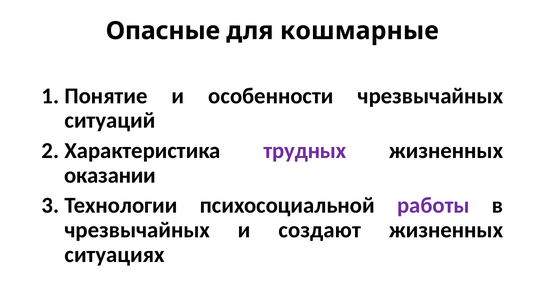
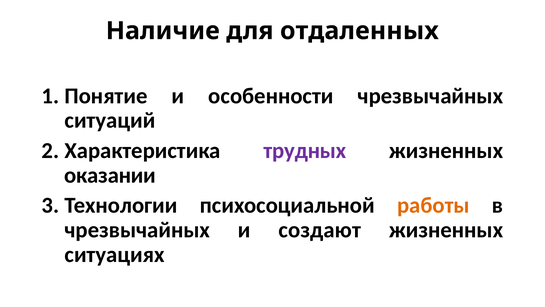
Опасные: Опасные -> Наличие
кошмарные: кошмарные -> отдаленных
работы colour: purple -> orange
